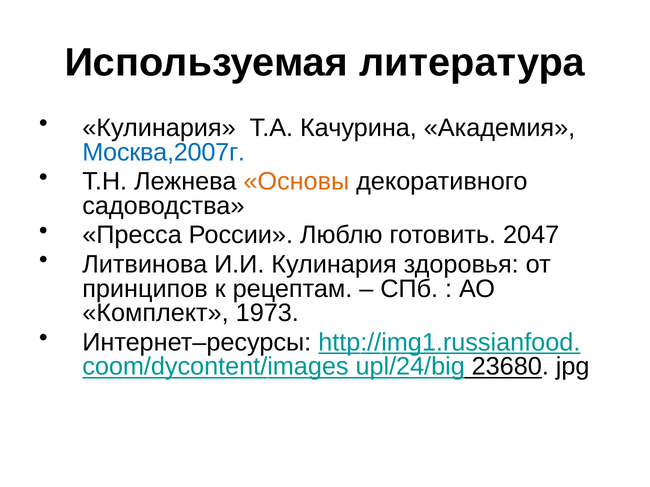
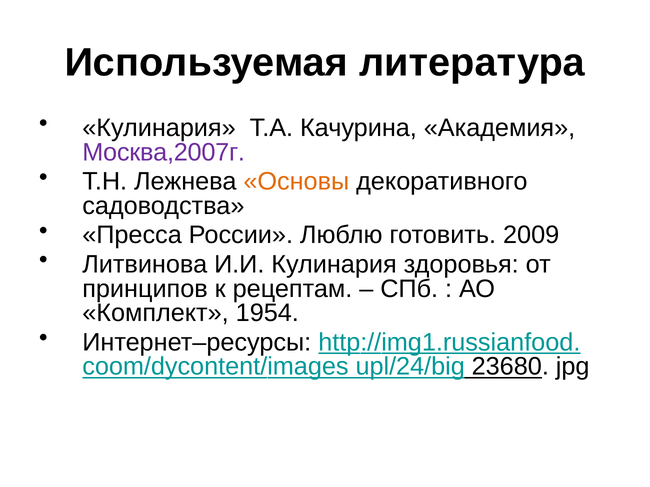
Москва,2007г colour: blue -> purple
2047: 2047 -> 2009
1973: 1973 -> 1954
